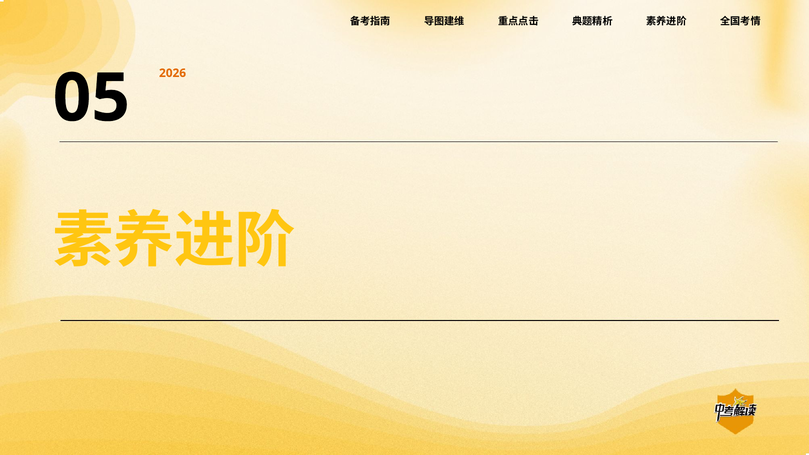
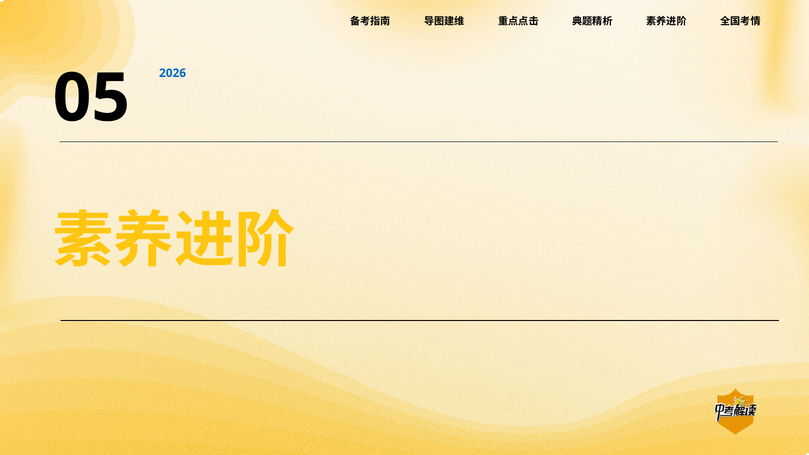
2026 colour: orange -> blue
